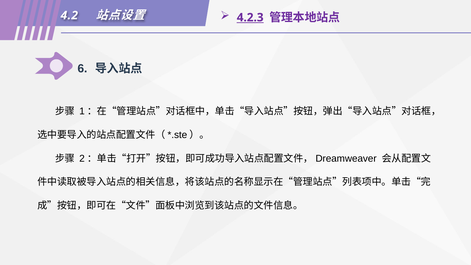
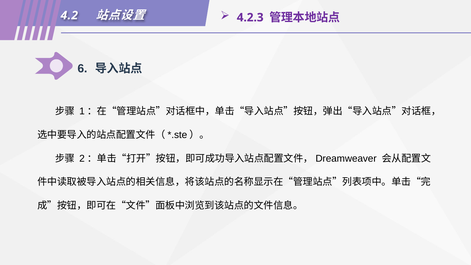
4.2.3 underline: present -> none
